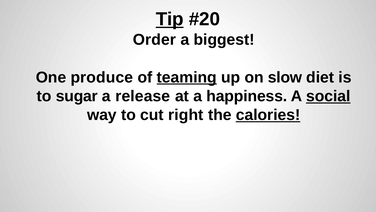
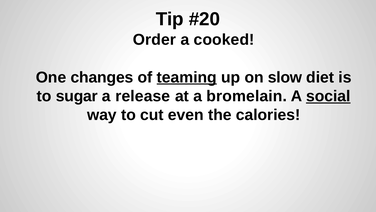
Tip underline: present -> none
biggest: biggest -> cooked
produce: produce -> changes
happiness: happiness -> bromelain
right: right -> even
calories underline: present -> none
